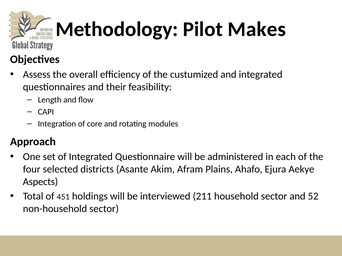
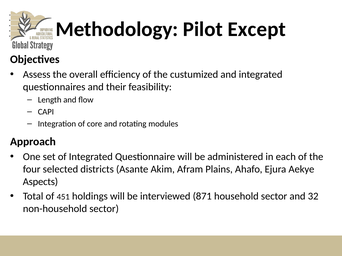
Makes: Makes -> Except
211: 211 -> 871
52: 52 -> 32
